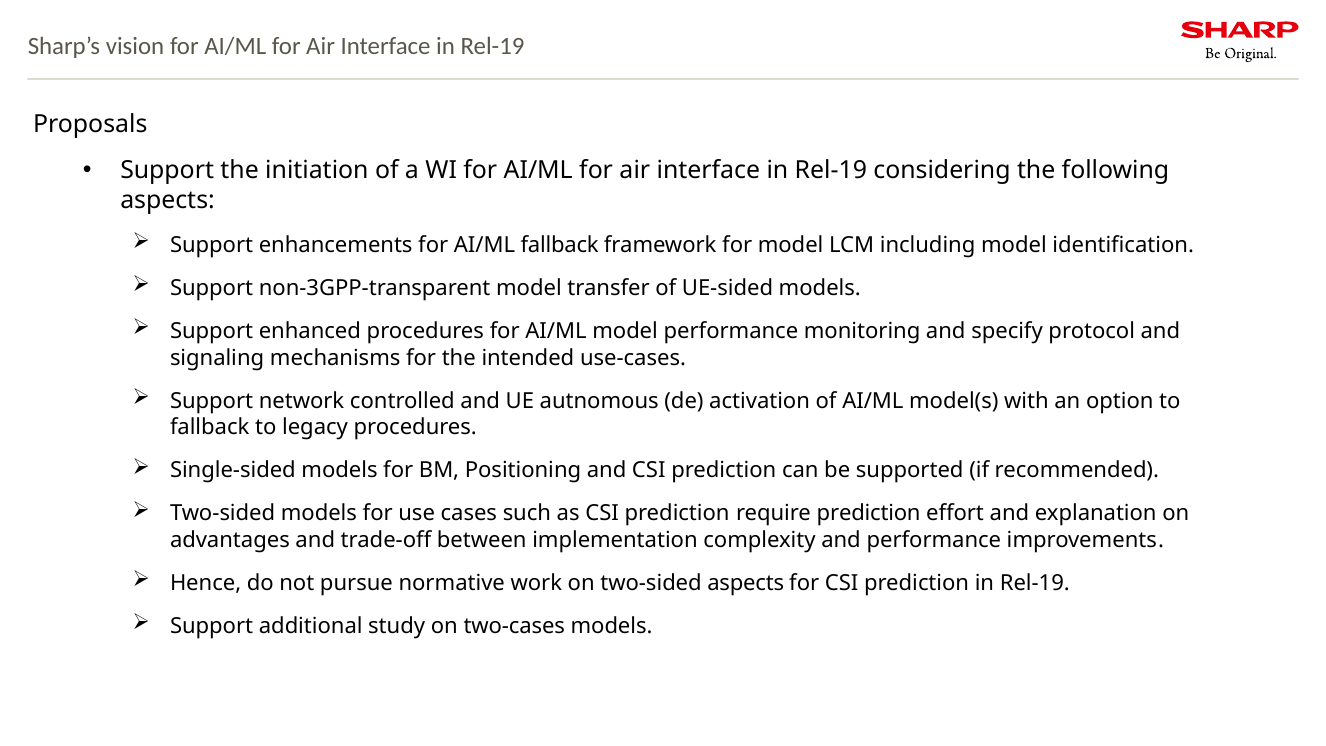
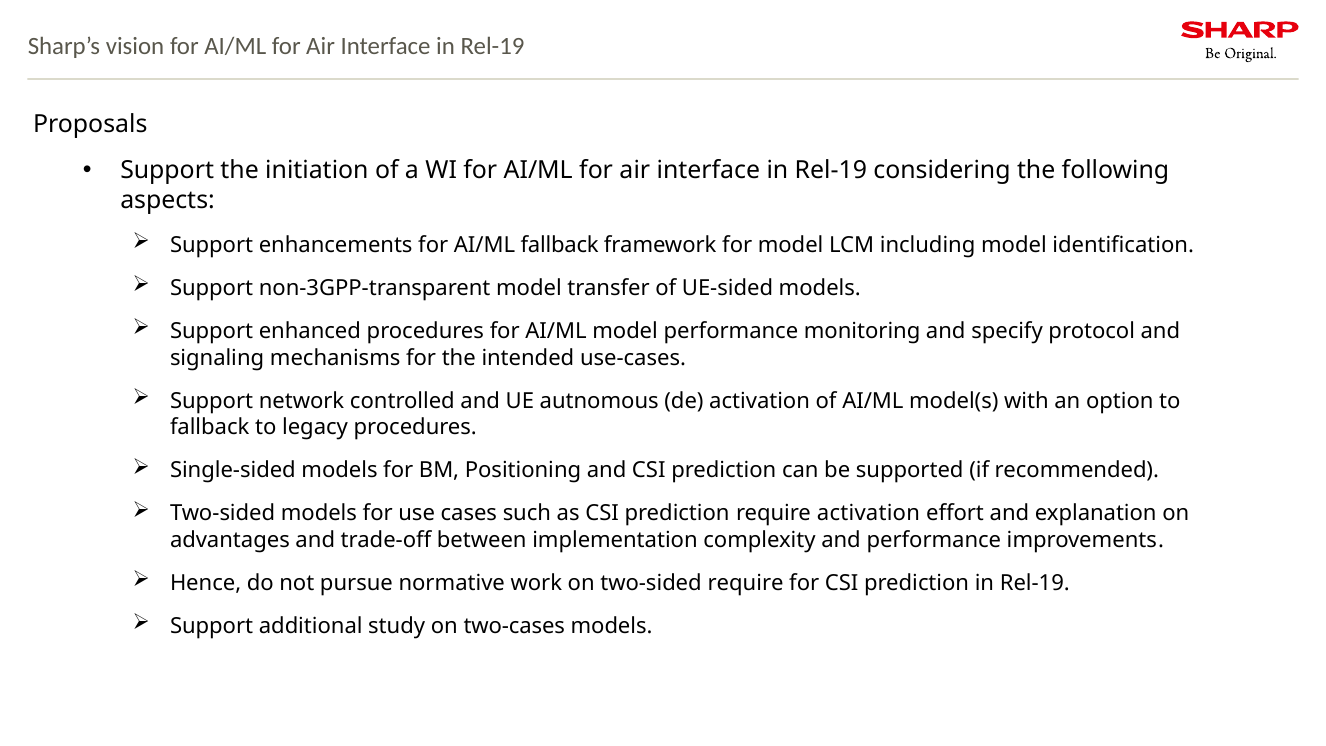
require prediction: prediction -> activation
two-sided aspects: aspects -> require
